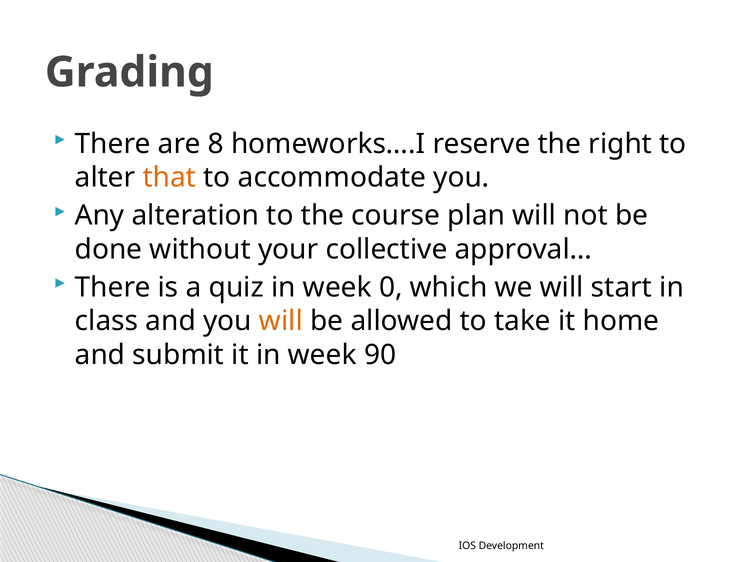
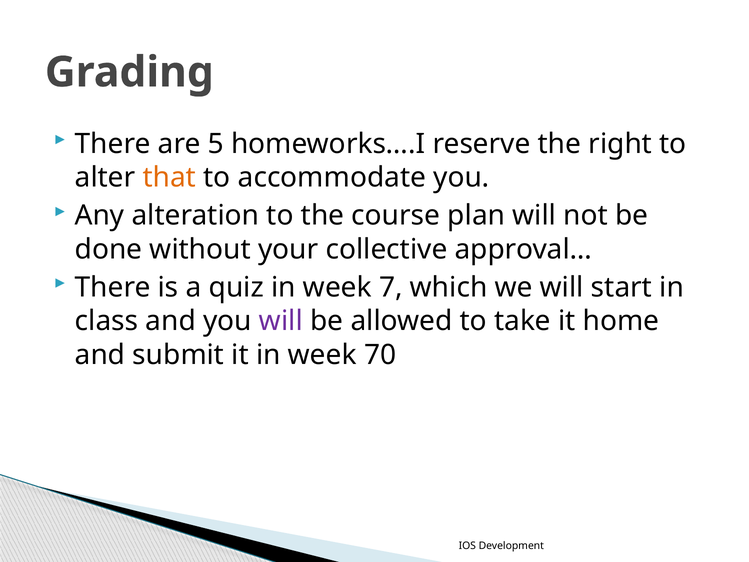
8: 8 -> 5
0: 0 -> 7
will at (281, 321) colour: orange -> purple
90: 90 -> 70
